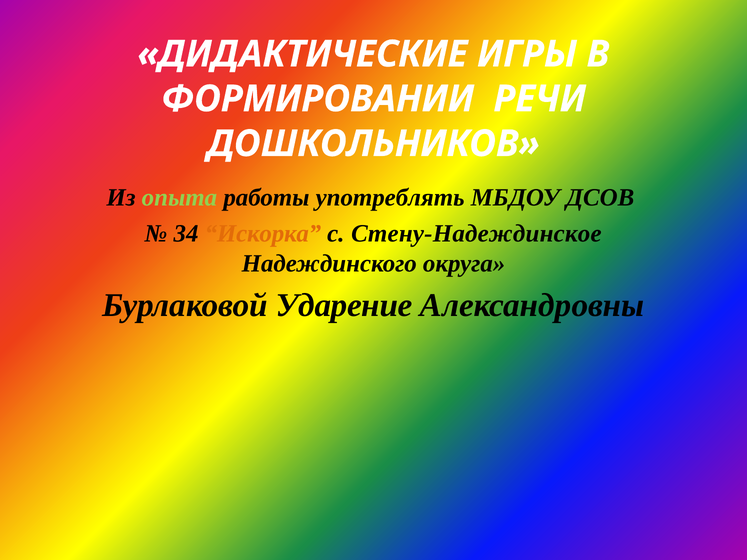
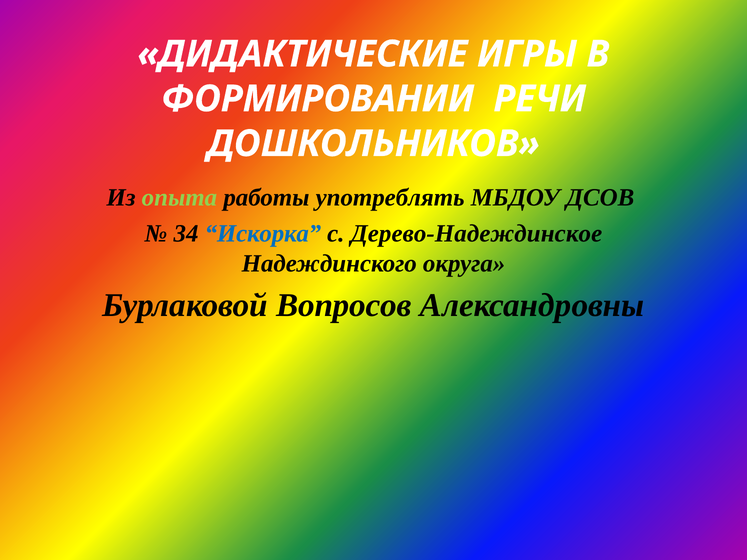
Искорка colour: orange -> blue
Стену-Надеждинское: Стену-Надеждинское -> Дерево-Надеждинское
Ударение: Ударение -> Вопросов
